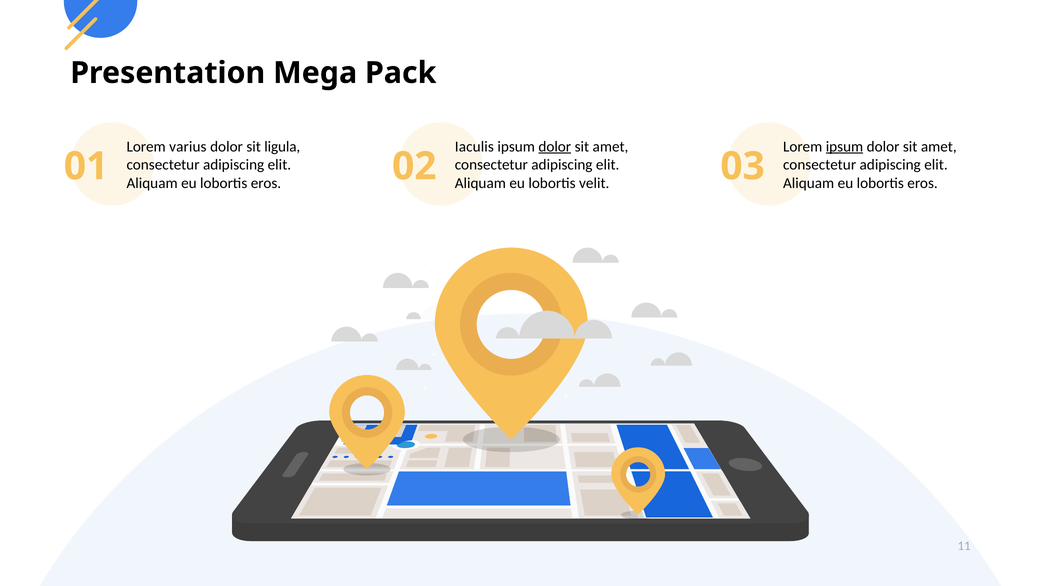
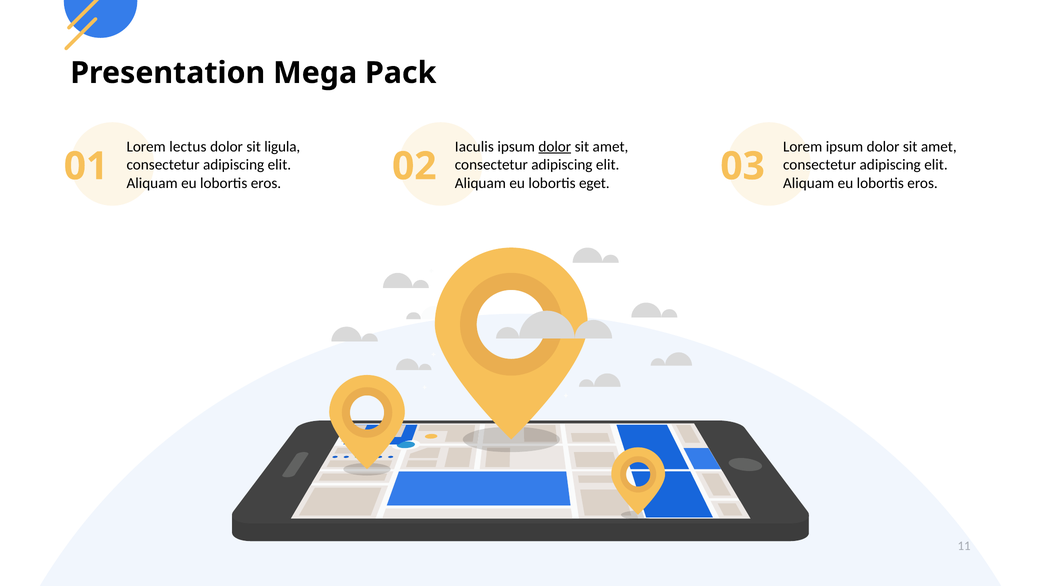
varius: varius -> lectus
ipsum at (845, 146) underline: present -> none
velit: velit -> eget
